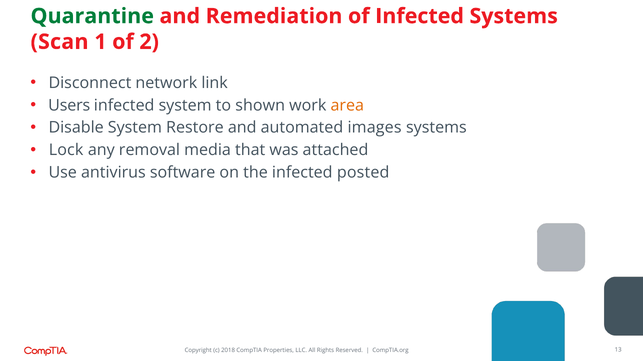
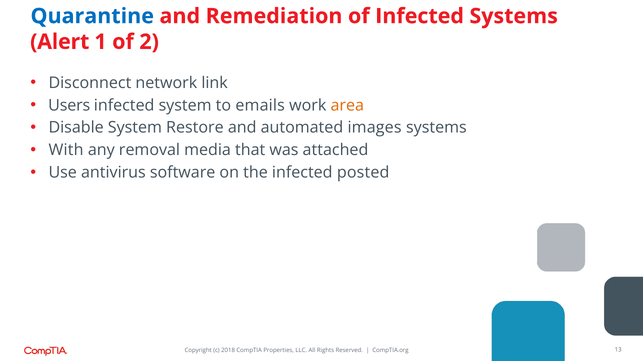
Quarantine colour: green -> blue
Scan: Scan -> Alert
shown: shown -> emails
Lock: Lock -> With
